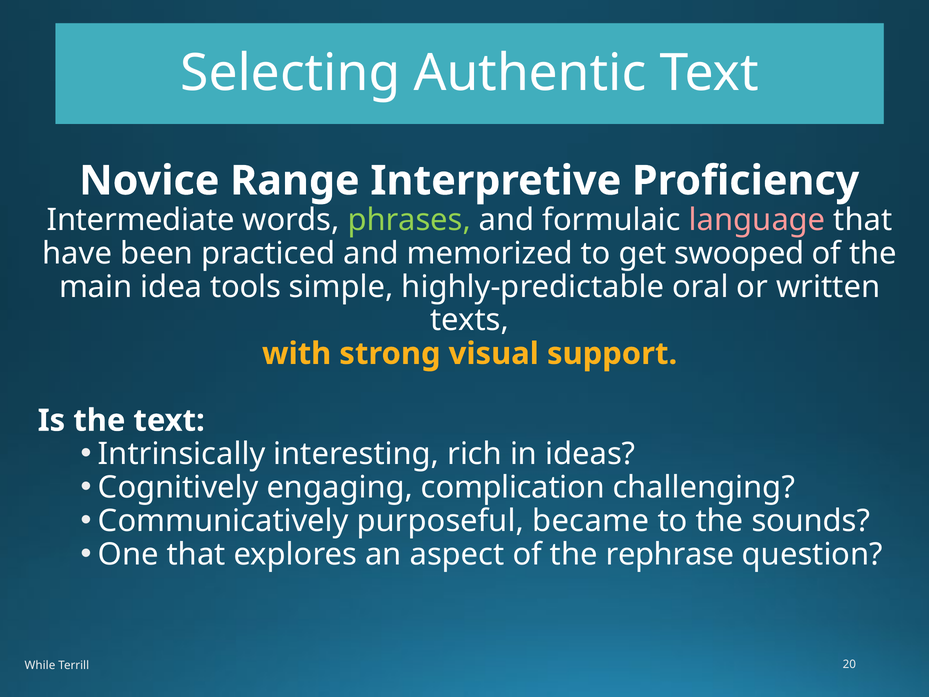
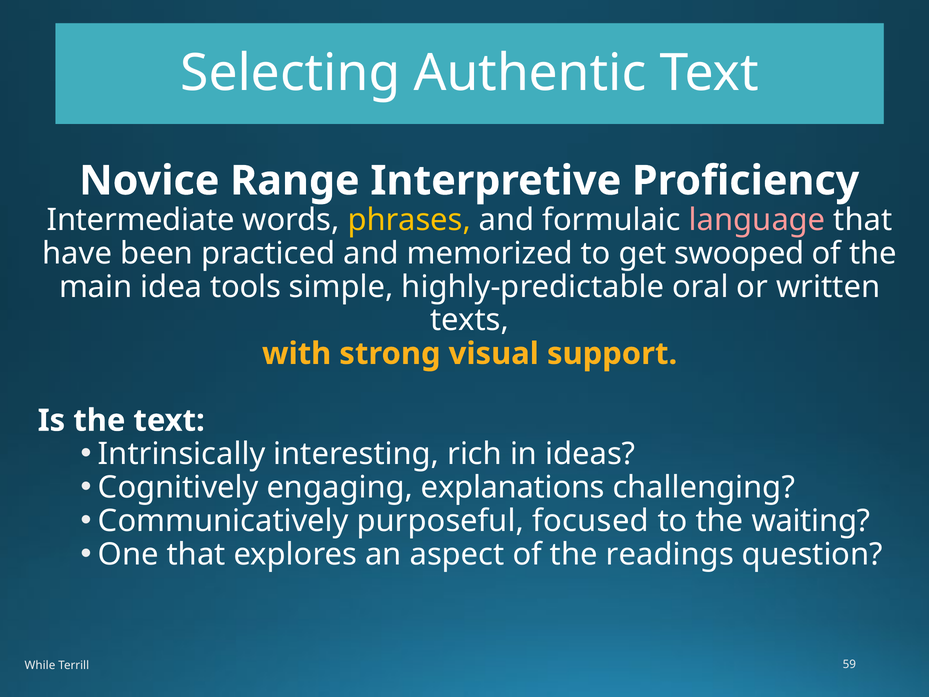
phrases colour: light green -> yellow
complication: complication -> explanations
became: became -> focused
sounds: sounds -> waiting
rephrase: rephrase -> readings
20: 20 -> 59
